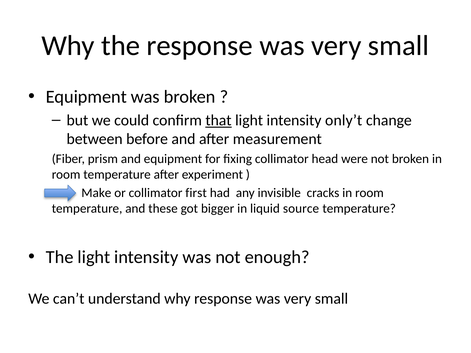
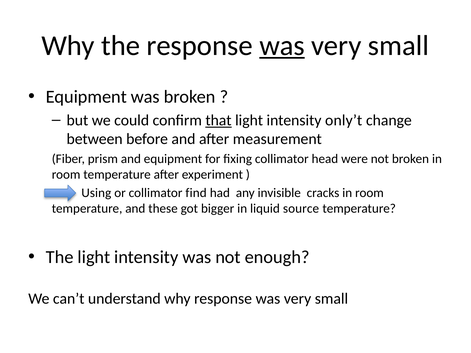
was at (282, 46) underline: none -> present
Make: Make -> Using
first: first -> find
